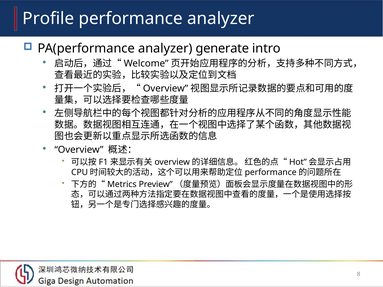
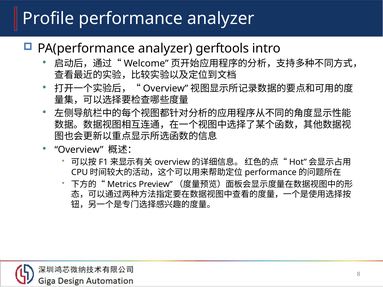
generate: generate -> gerftools
